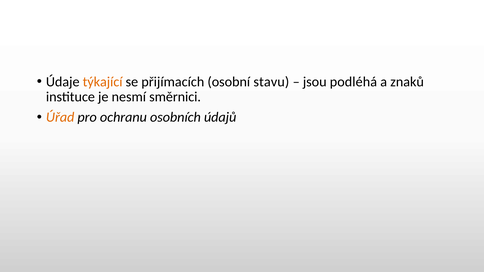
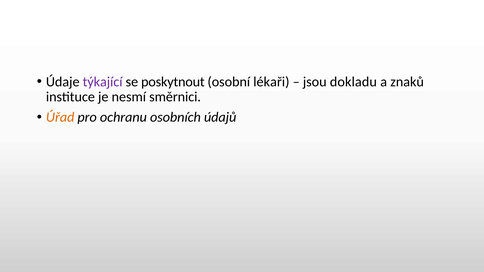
týkající colour: orange -> purple
přijímacích: přijímacích -> poskytnout
stavu: stavu -> lékaři
podléhá: podléhá -> dokladu
